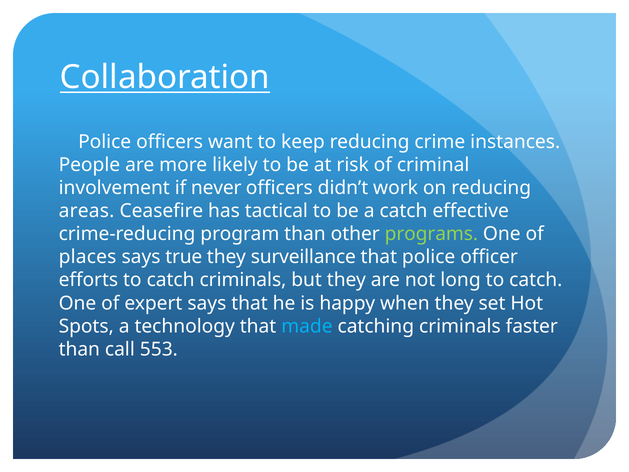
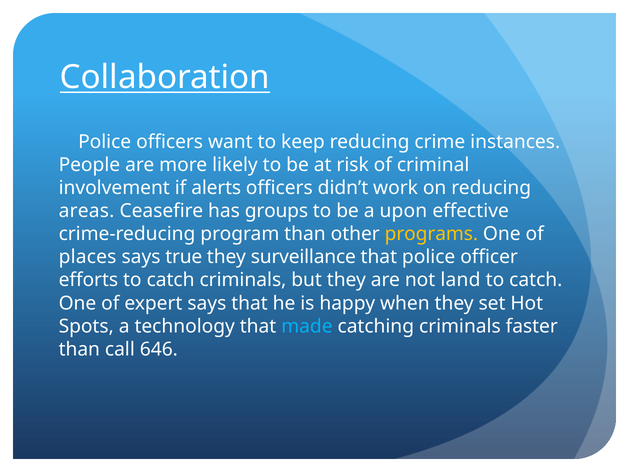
never: never -> alerts
tactical: tactical -> groups
a catch: catch -> upon
programs colour: light green -> yellow
long: long -> land
553: 553 -> 646
